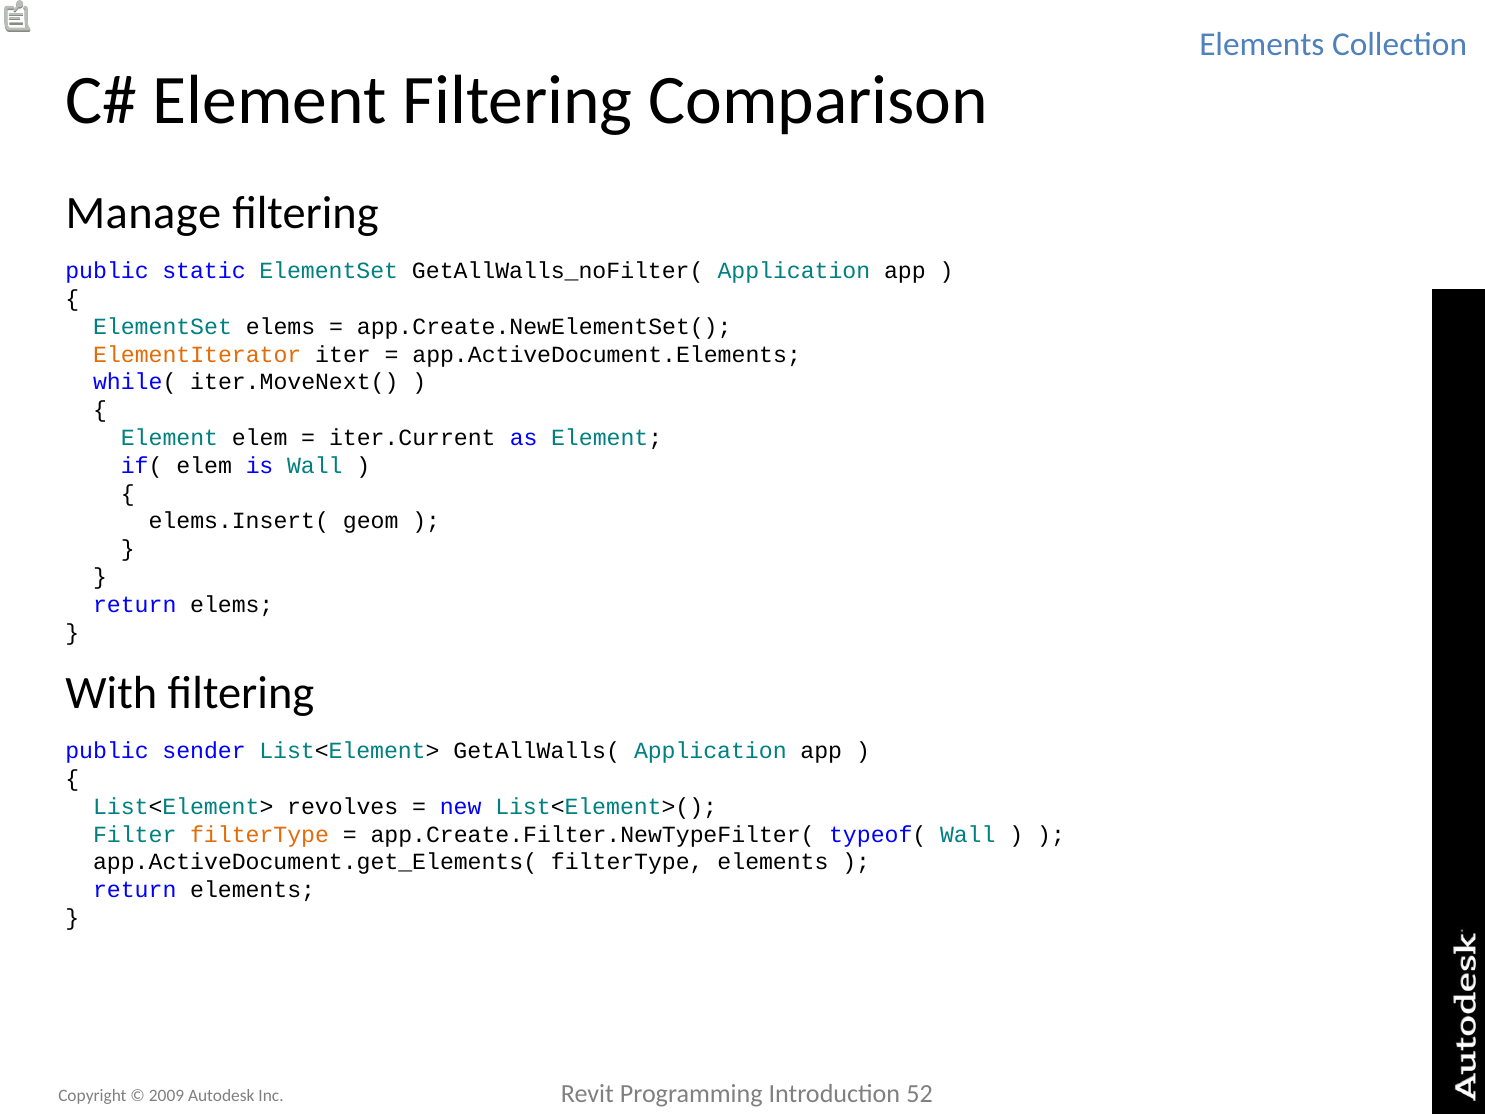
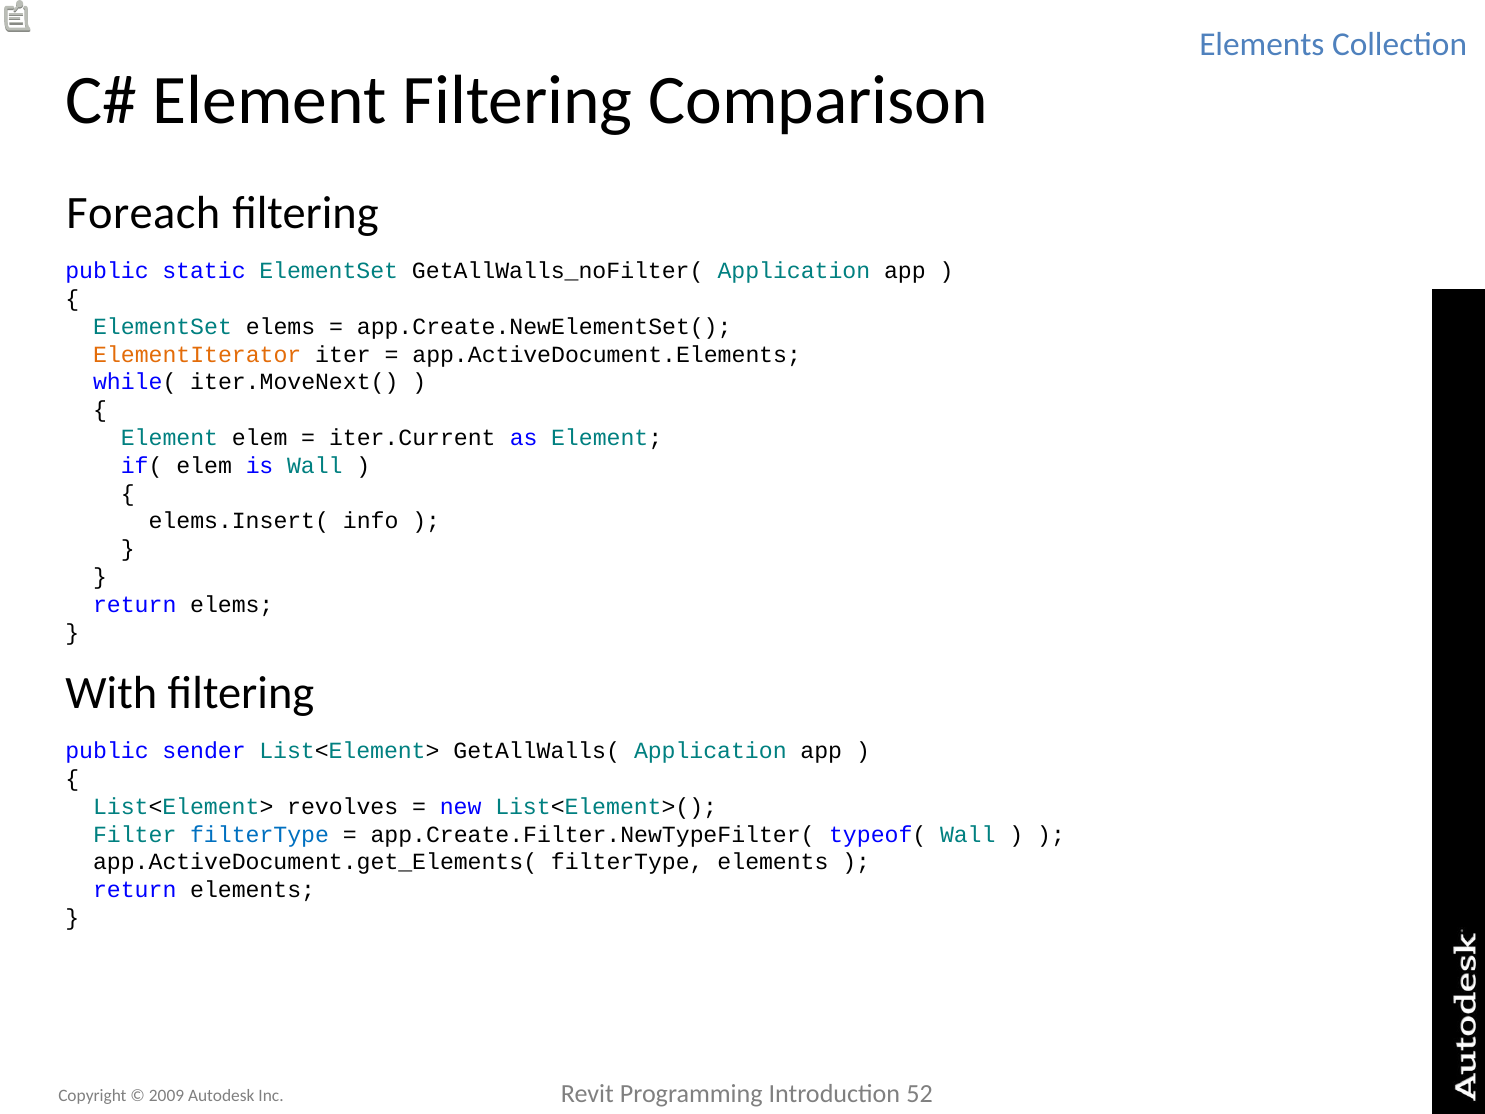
Manage: Manage -> Foreach
geom: geom -> info
filterType at (260, 835) colour: orange -> blue
